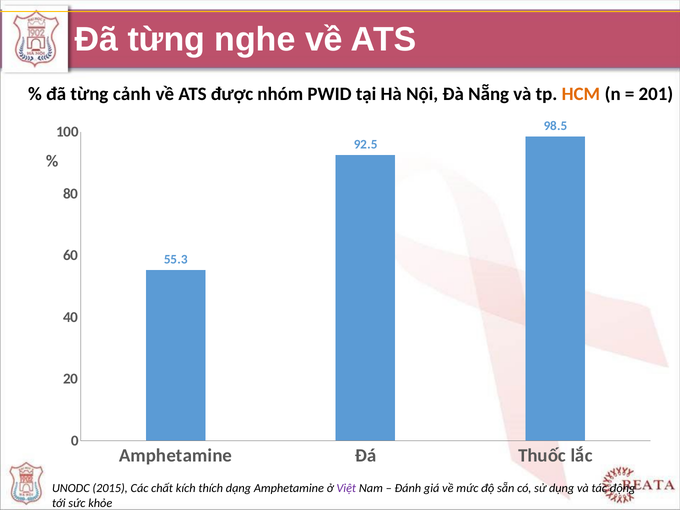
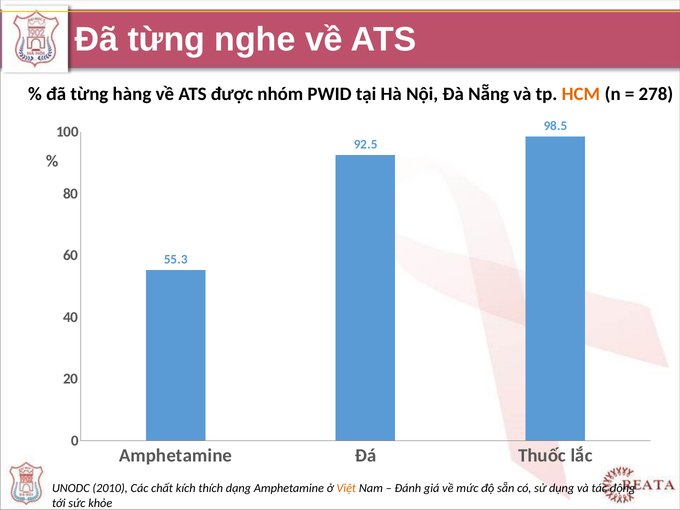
cảnh: cảnh -> hàng
201: 201 -> 278
2015: 2015 -> 2010
Việt colour: purple -> orange
